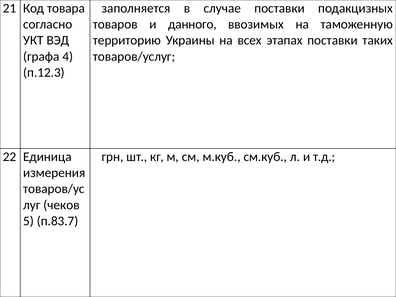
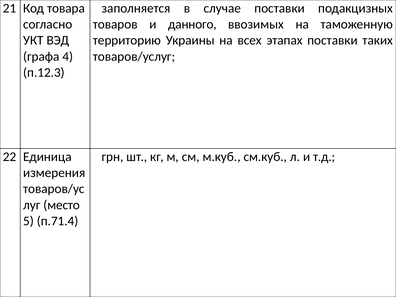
чеков: чеков -> место
п.83.7: п.83.7 -> п.71.4
